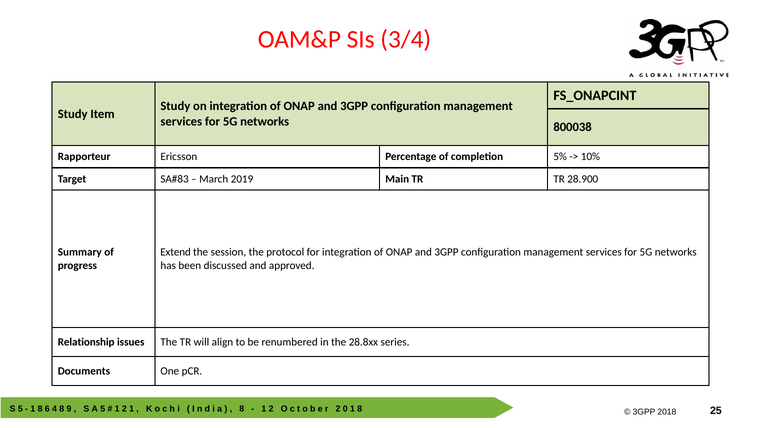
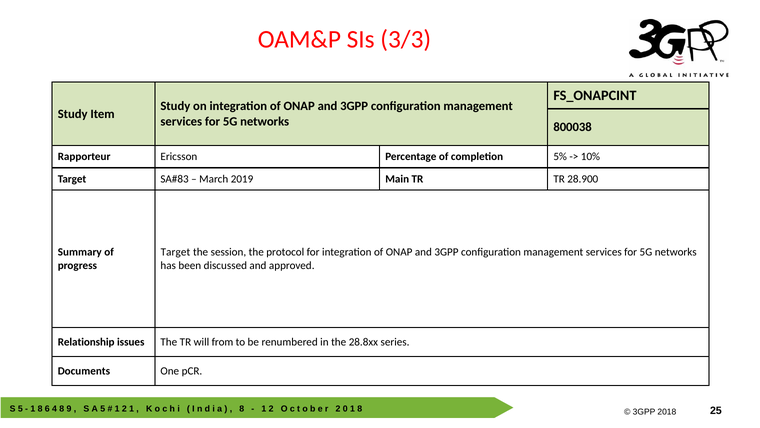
3/4: 3/4 -> 3/3
Extend at (176, 252): Extend -> Target
align: align -> from
